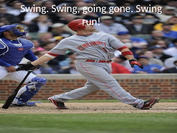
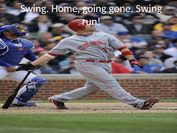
Swing Swing: Swing -> Home
